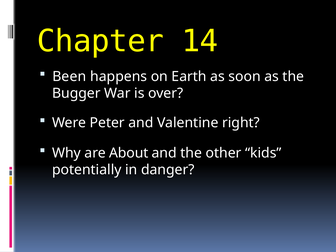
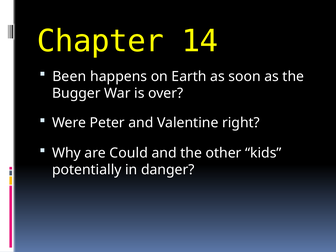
About: About -> Could
